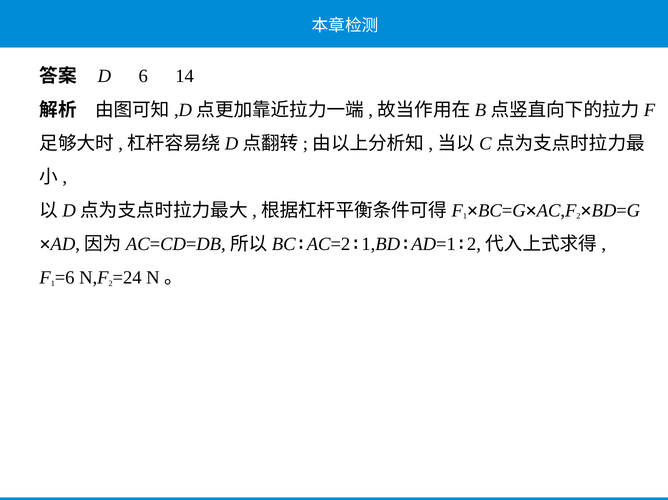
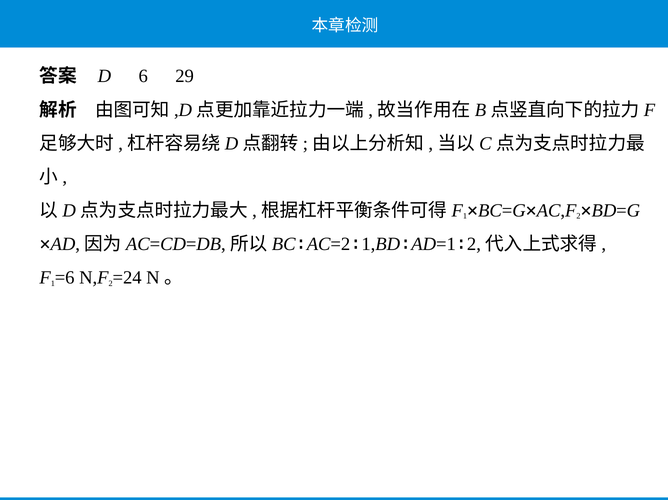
14: 14 -> 29
